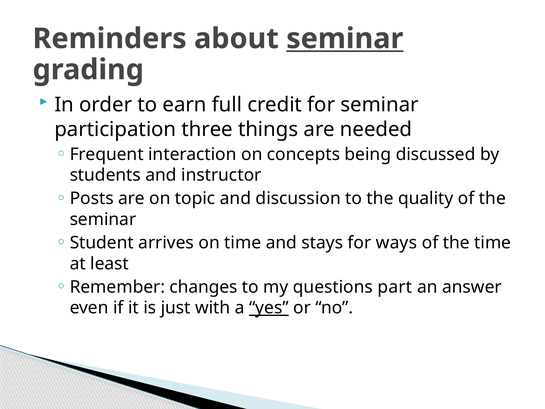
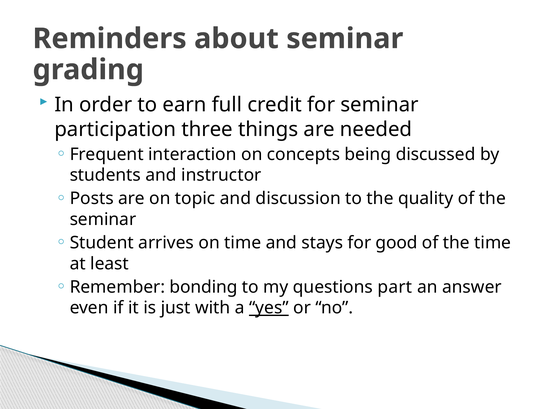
seminar at (345, 39) underline: present -> none
ways: ways -> good
changes: changes -> bonding
